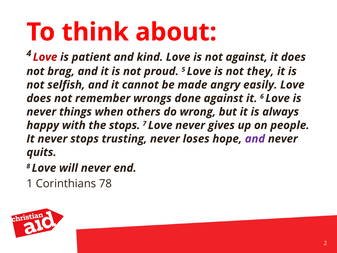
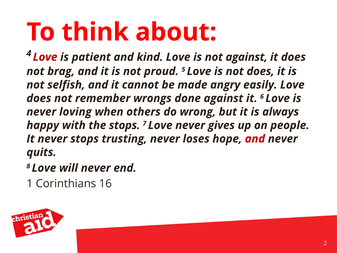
not they: they -> does
things: things -> loving
and at (255, 139) colour: purple -> red
78: 78 -> 16
